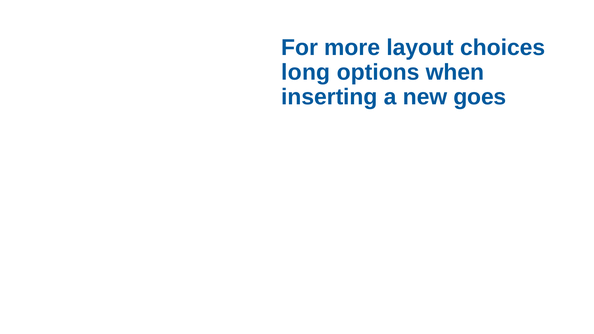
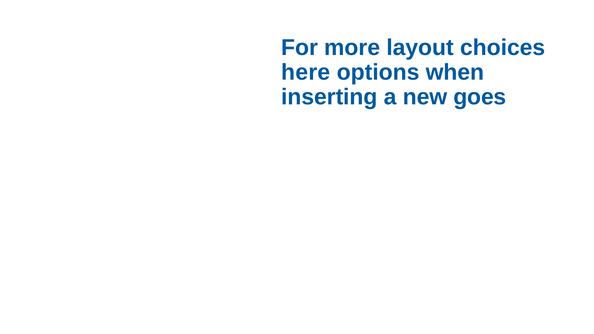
long: long -> here
